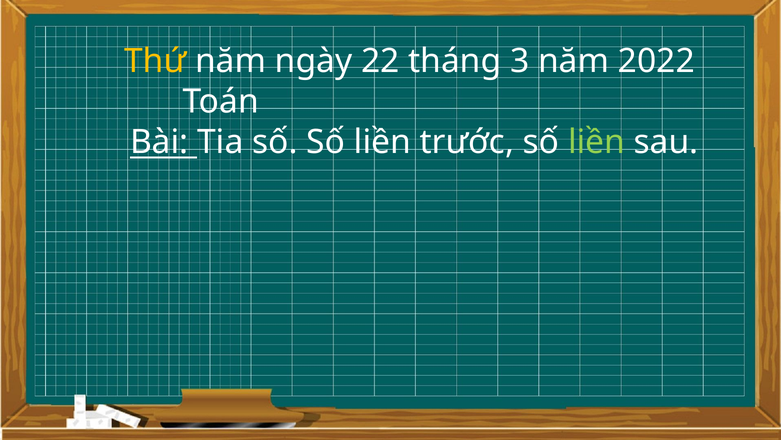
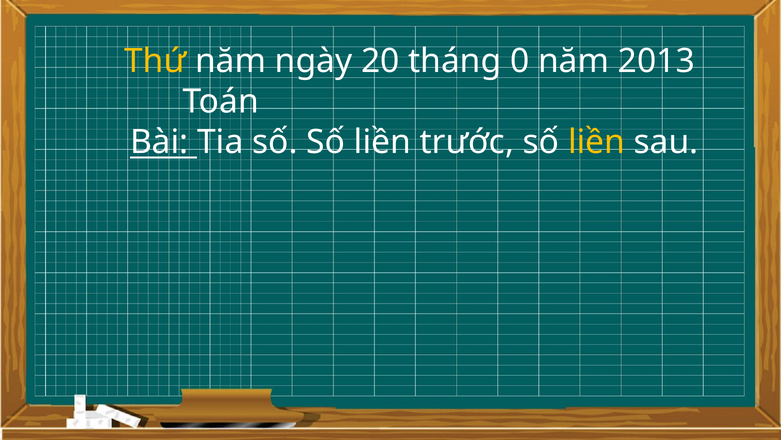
22: 22 -> 20
3: 3 -> 0
2022: 2022 -> 2013
liền at (597, 142) colour: light green -> yellow
